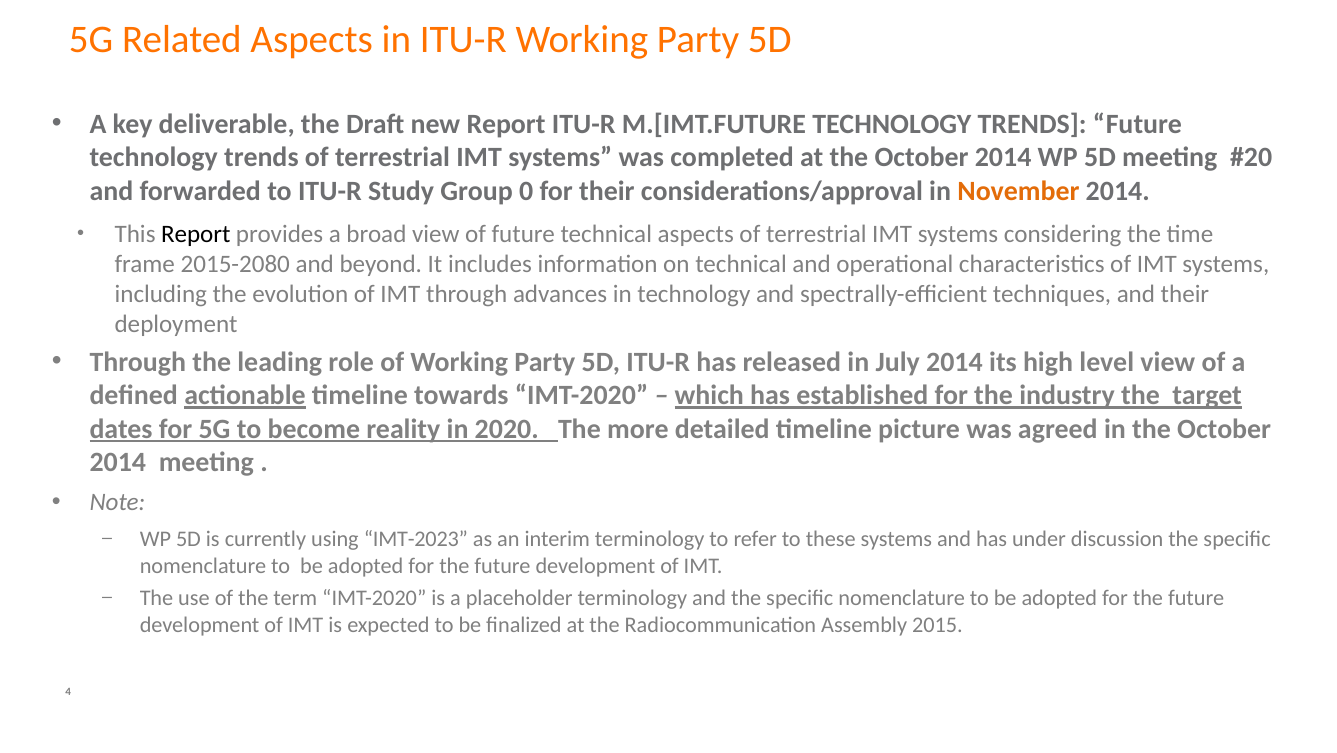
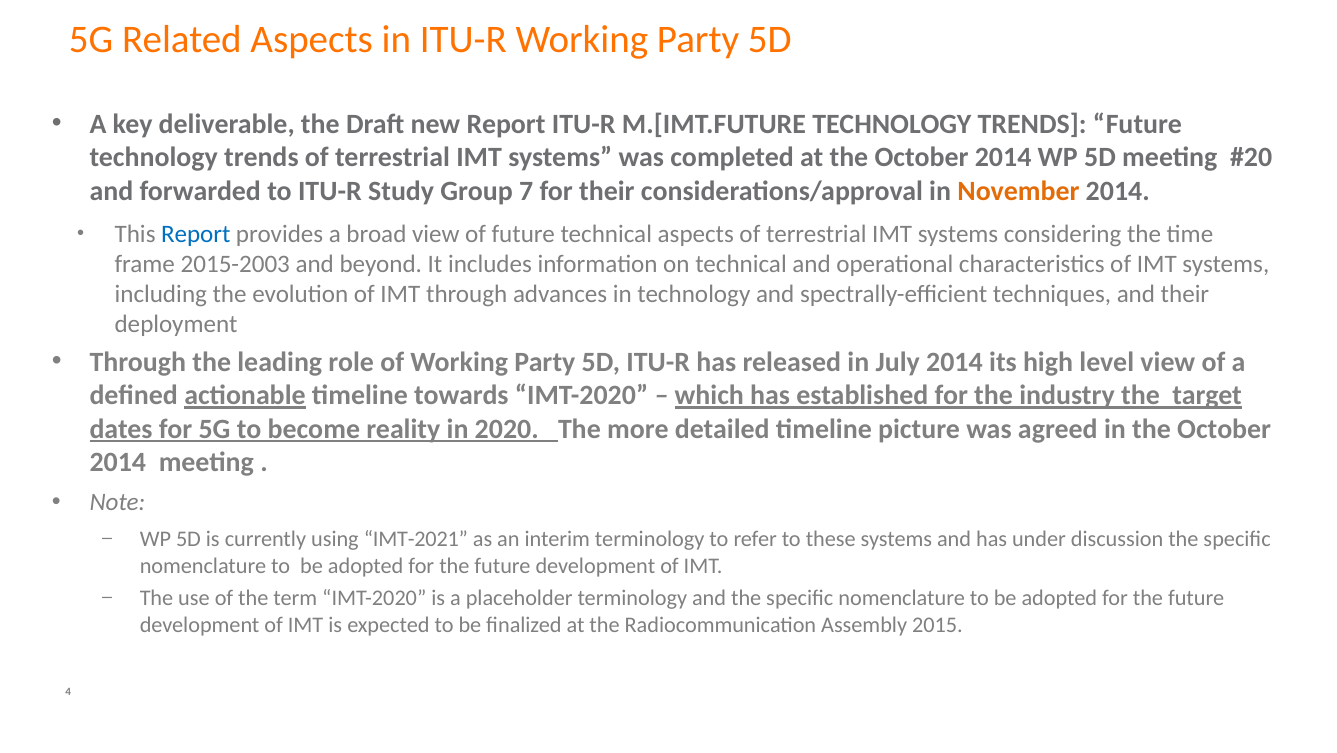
0: 0 -> 7
Report at (196, 234) colour: black -> blue
2015-2080: 2015-2080 -> 2015-2003
IMT-2023: IMT-2023 -> IMT-2021
